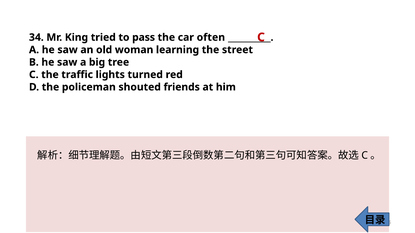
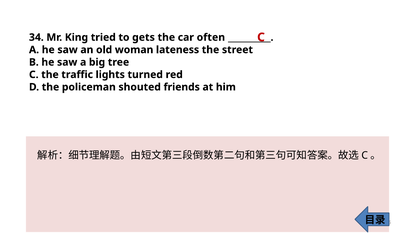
pass: pass -> gets
learning: learning -> lateness
